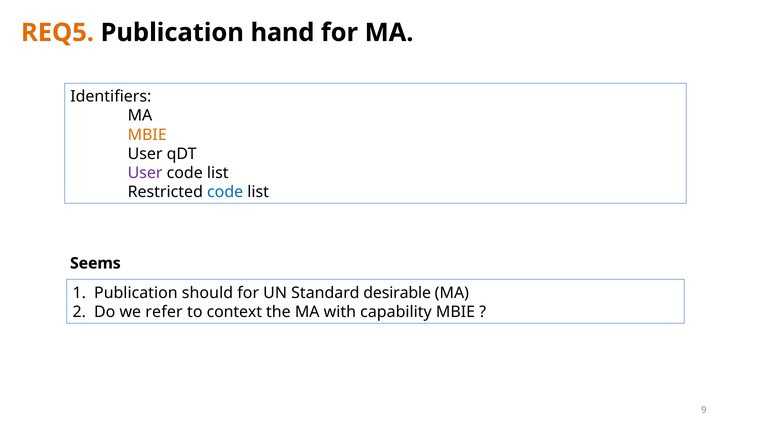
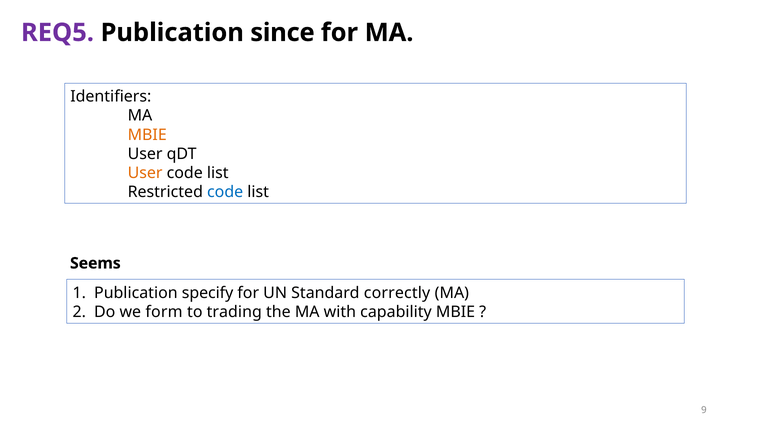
REQ5 colour: orange -> purple
hand: hand -> since
User at (145, 173) colour: purple -> orange
should: should -> specify
desirable: desirable -> correctly
refer: refer -> form
context: context -> trading
